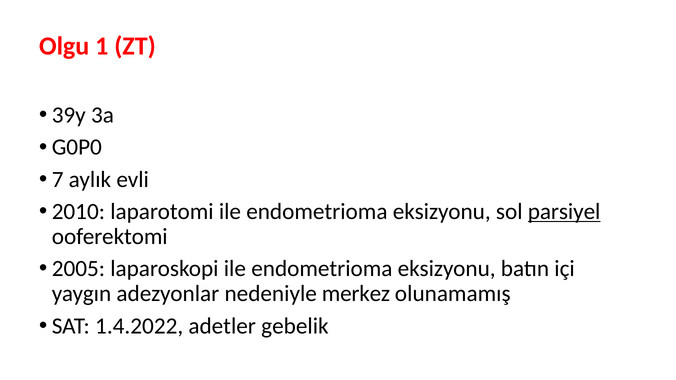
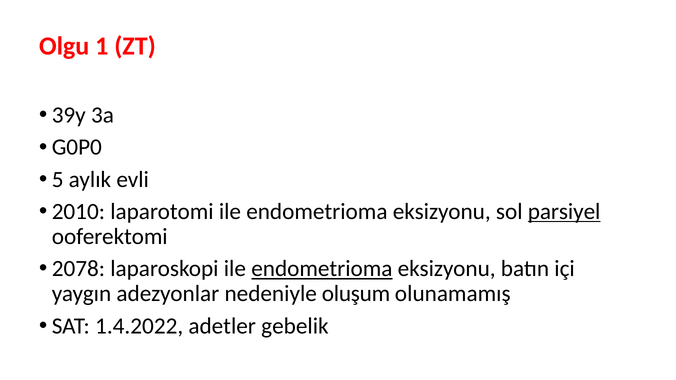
7: 7 -> 5
2005: 2005 -> 2078
endometrioma at (322, 269) underline: none -> present
merkez: merkez -> oluşum
